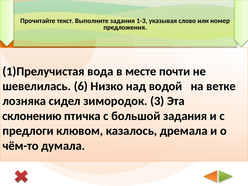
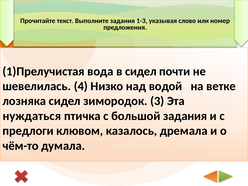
в месте: месте -> сидел
6: 6 -> 4
склонению: склонению -> нуждаться
